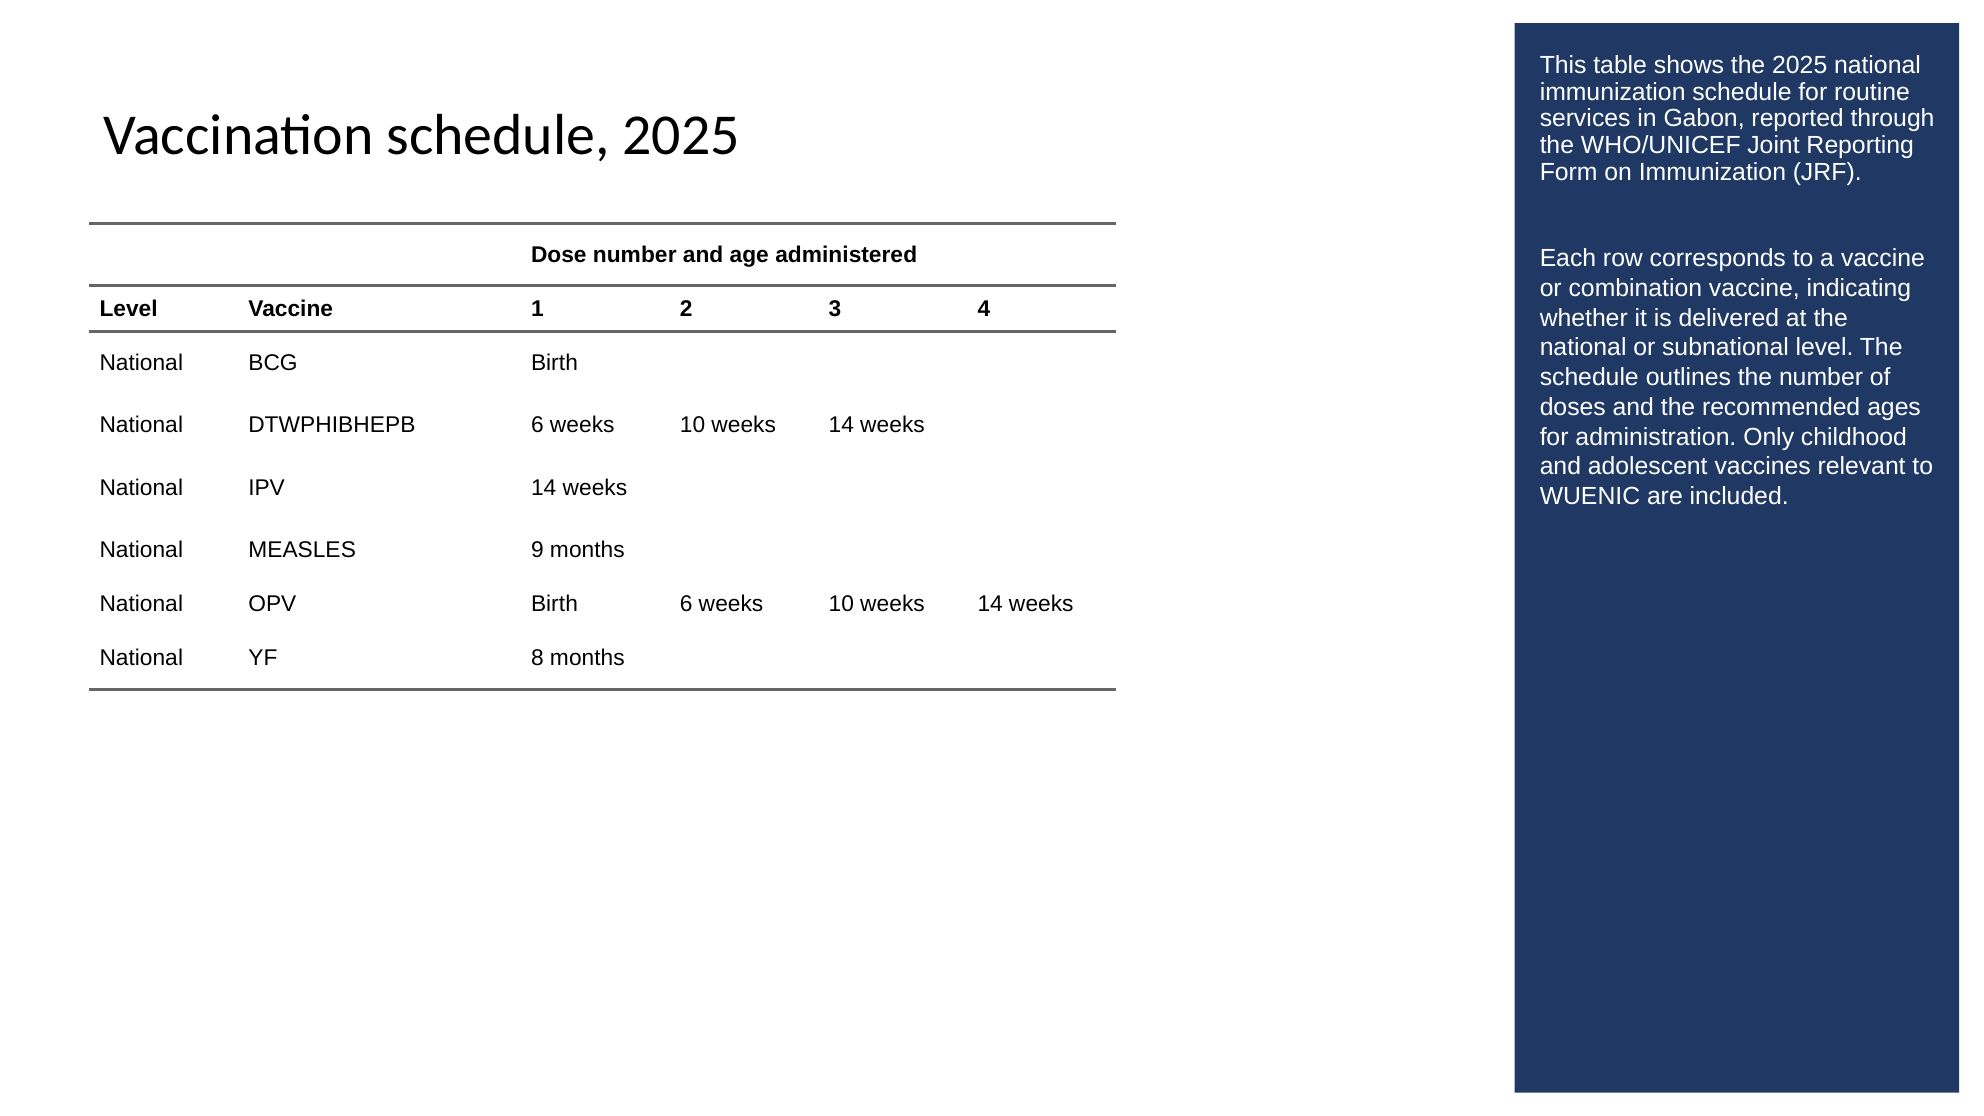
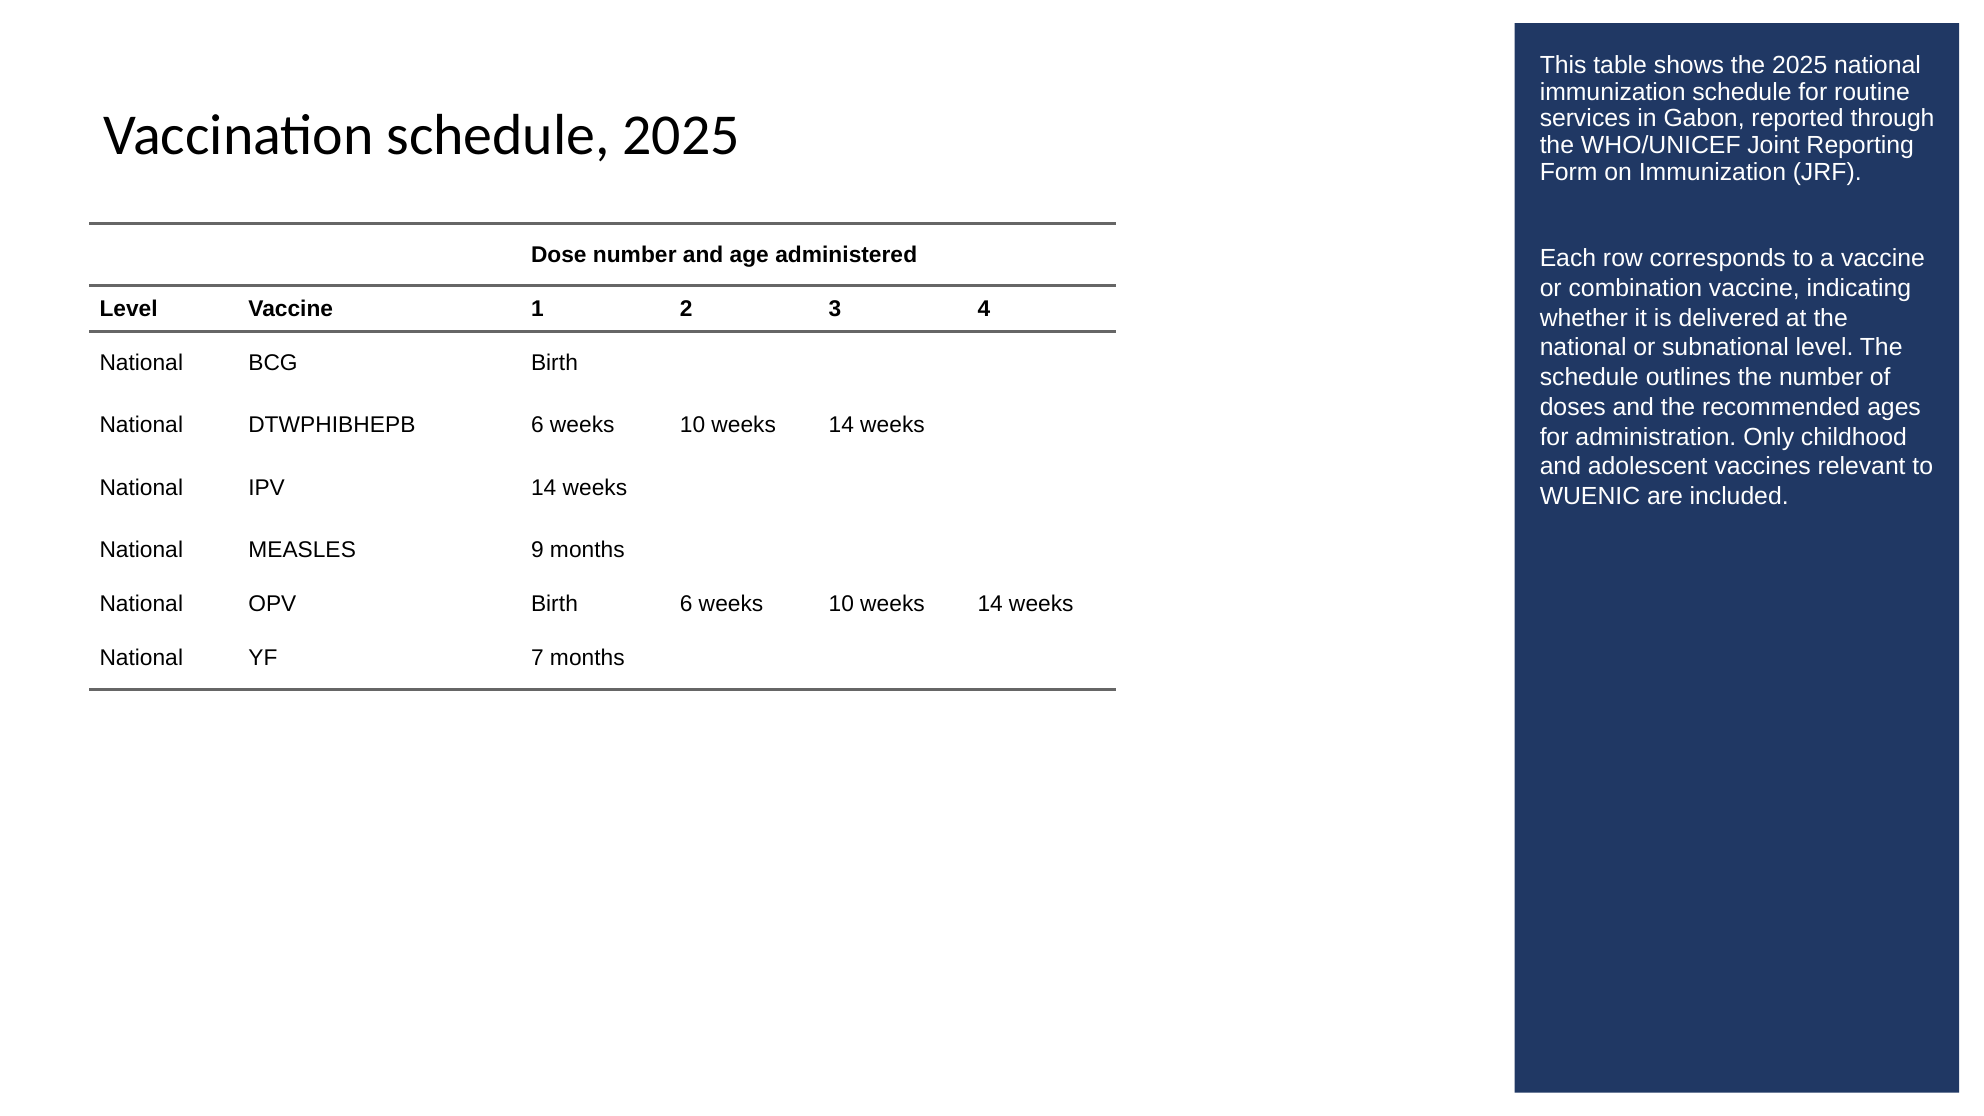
8: 8 -> 7
